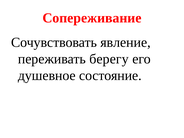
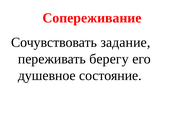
явление: явление -> задание
